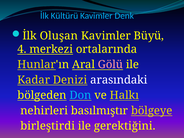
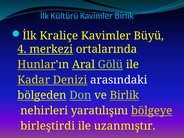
Kavimler Denk: Denk -> Birlik
Oluşan: Oluşan -> Kraliçe
Gölü colour: pink -> light green
Don colour: light blue -> light green
ve Halkı: Halkı -> Birlik
basılmıştır: basılmıştır -> yaratılışını
gerektiğini: gerektiğini -> uzanmıştır
